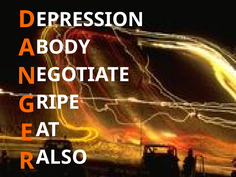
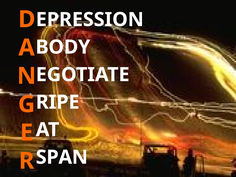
ALSO: ALSO -> SPAN
